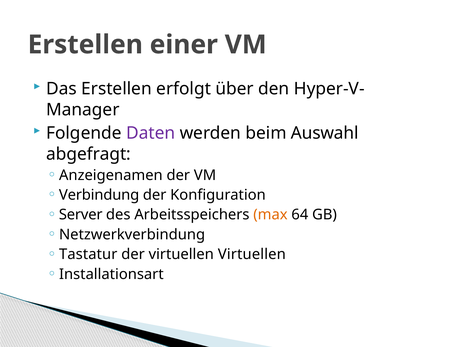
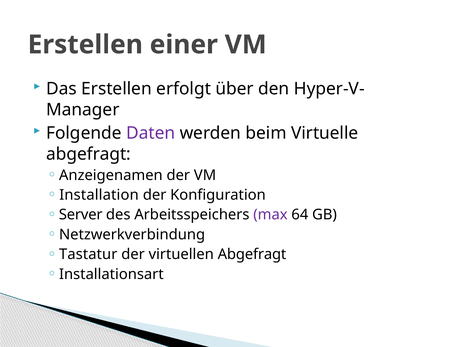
Auswahl: Auswahl -> Virtuelle
Verbindung: Verbindung -> Installation
max colour: orange -> purple
virtuellen Virtuellen: Virtuellen -> Abgefragt
